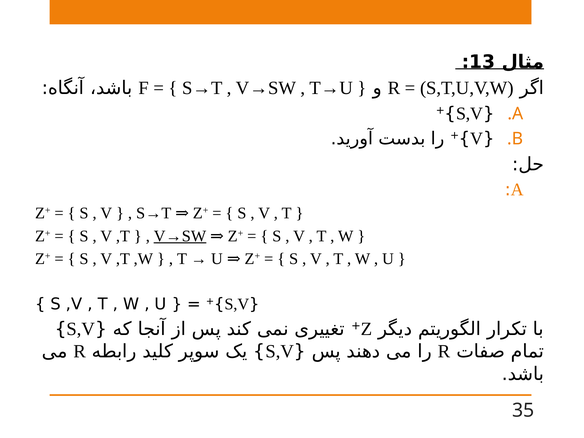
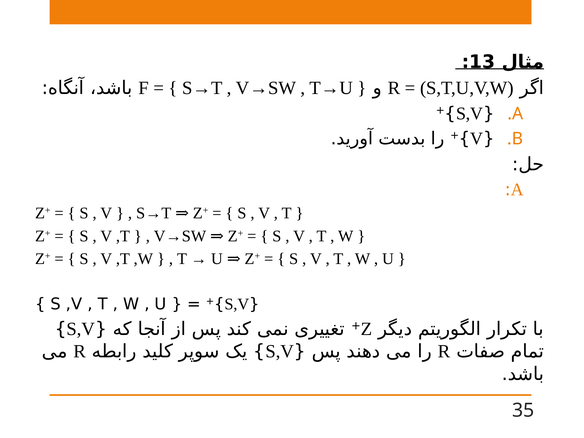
V→SW at (180, 236) underline: present -> none
